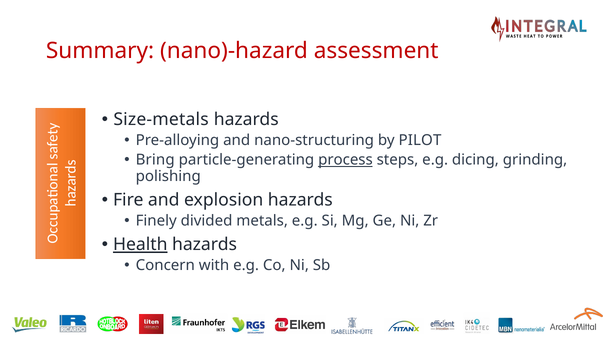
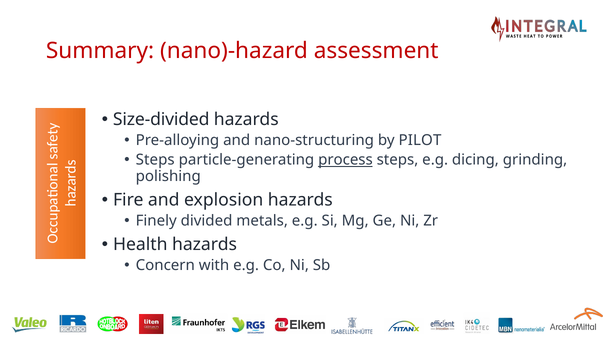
Size-metals: Size-metals -> Size-divided
Bring at (155, 160): Bring -> Steps
Health underline: present -> none
